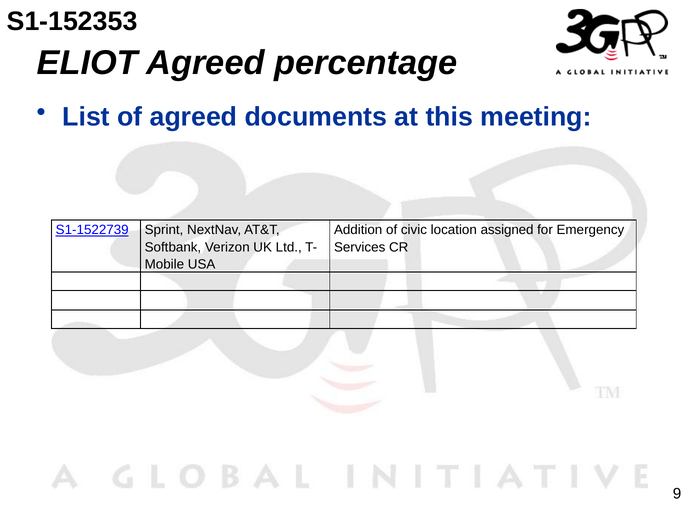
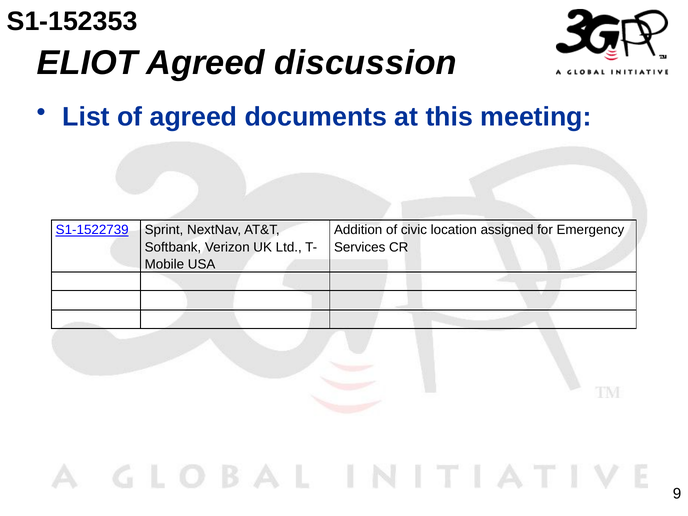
percentage: percentage -> discussion
